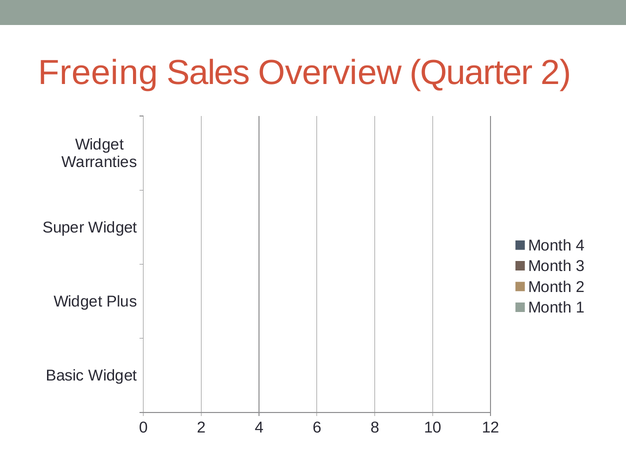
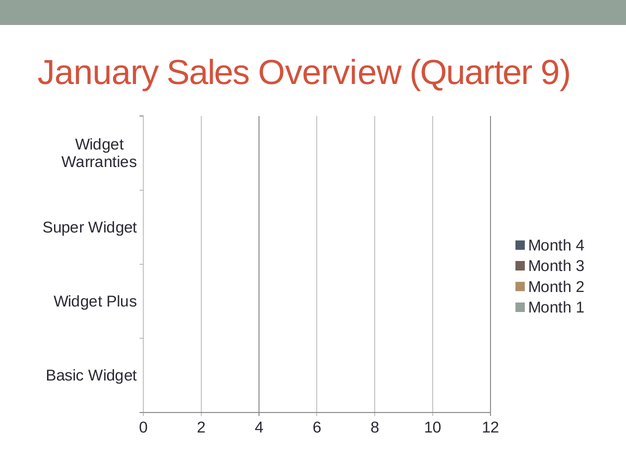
Freeing: Freeing -> January
Quarter 2: 2 -> 9
